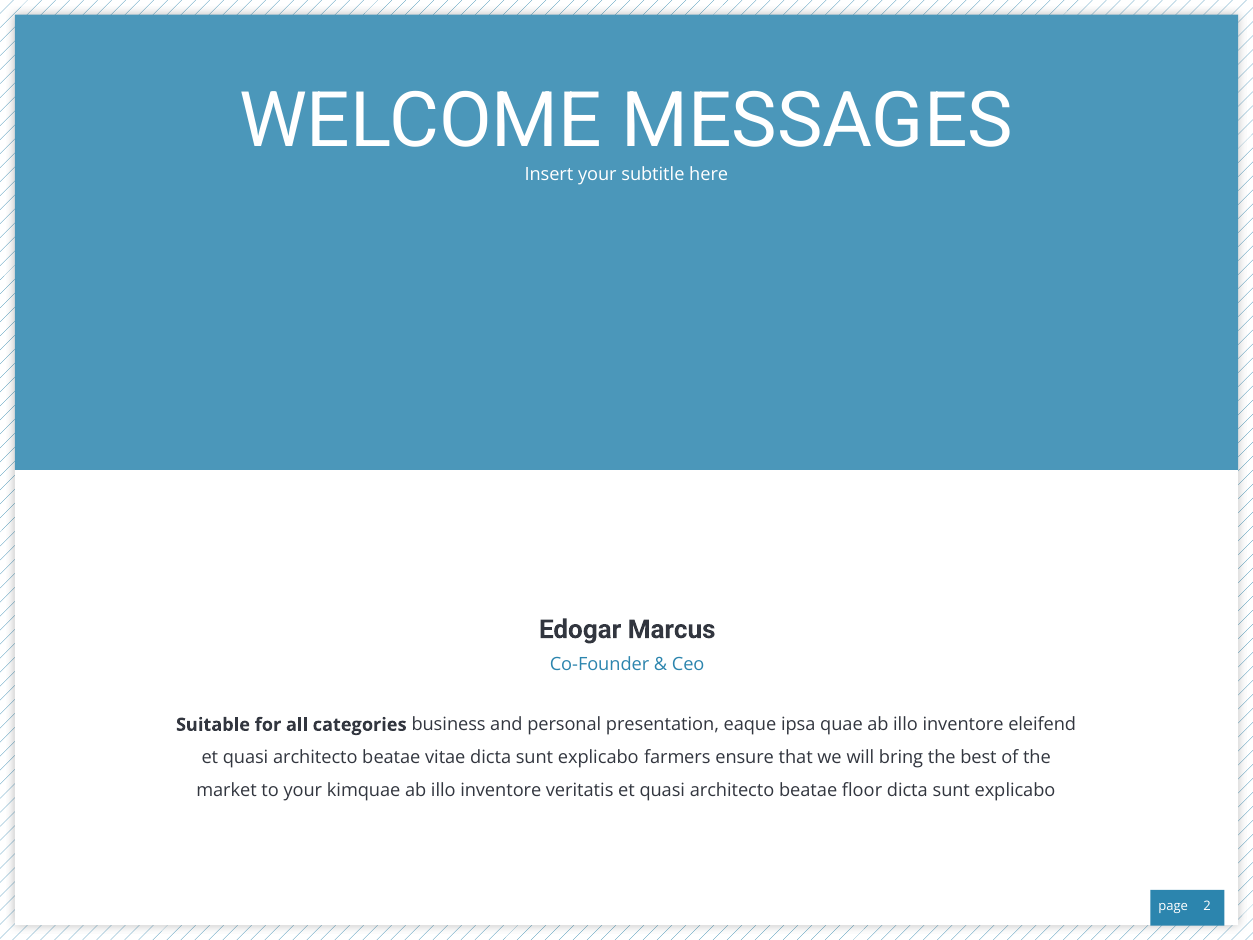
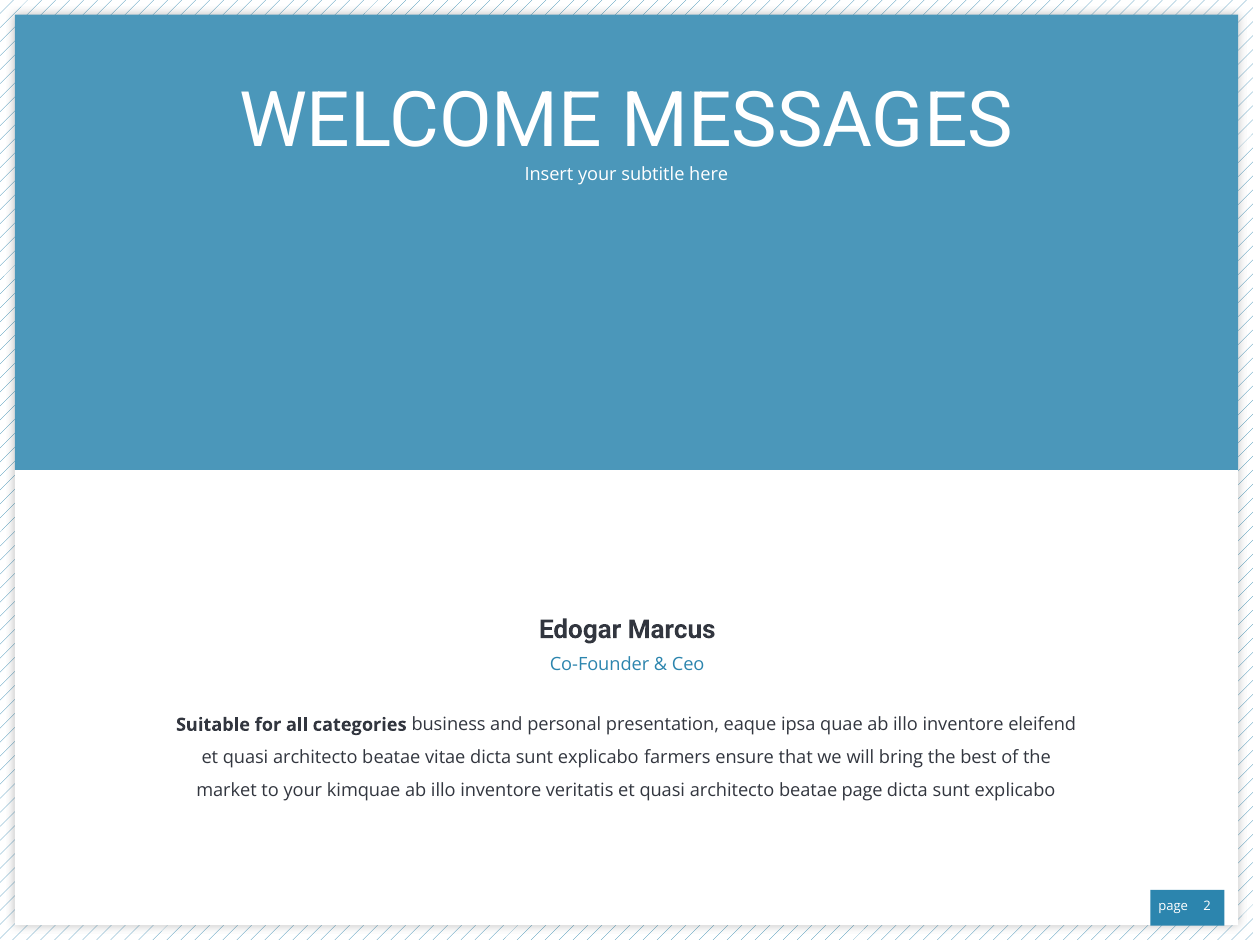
beatae floor: floor -> page
